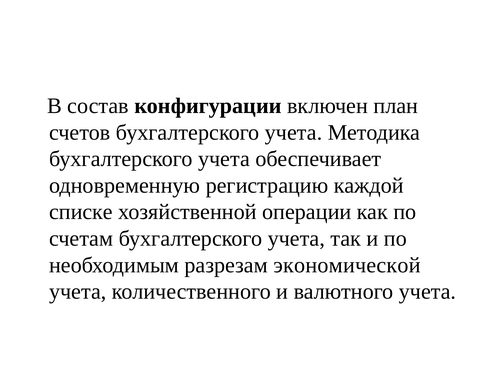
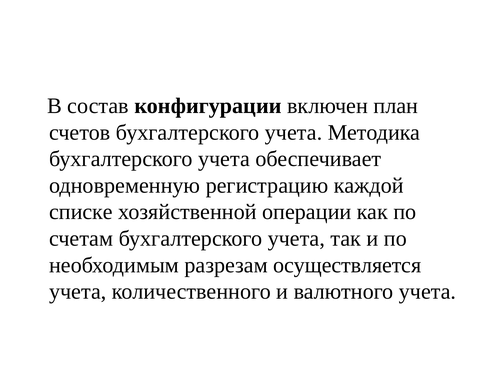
экономической: экономической -> осуществляется
